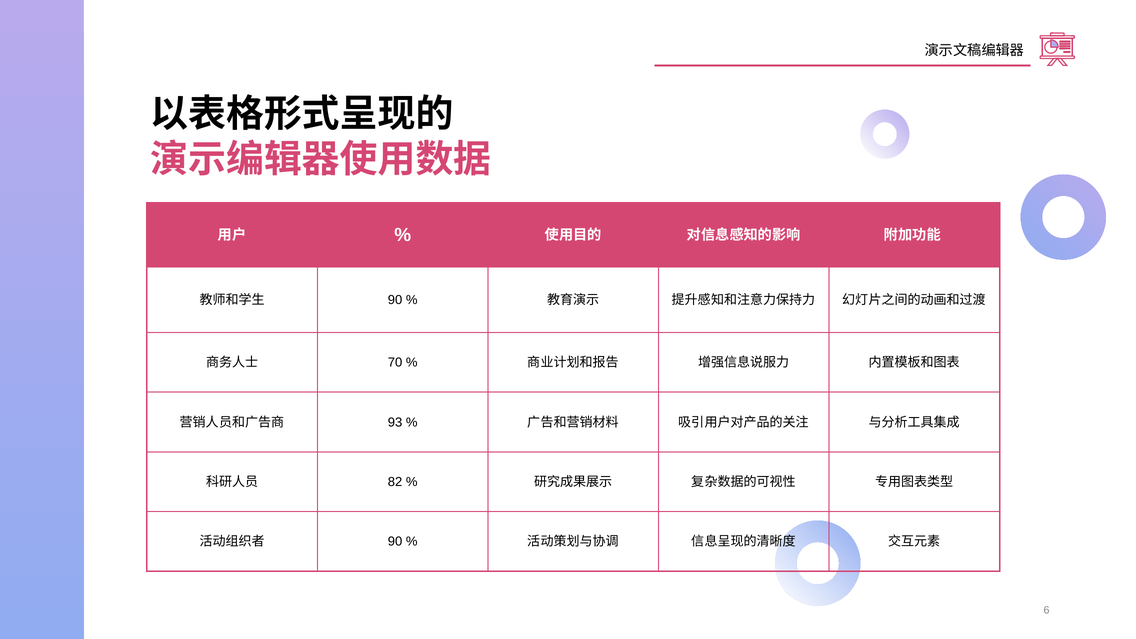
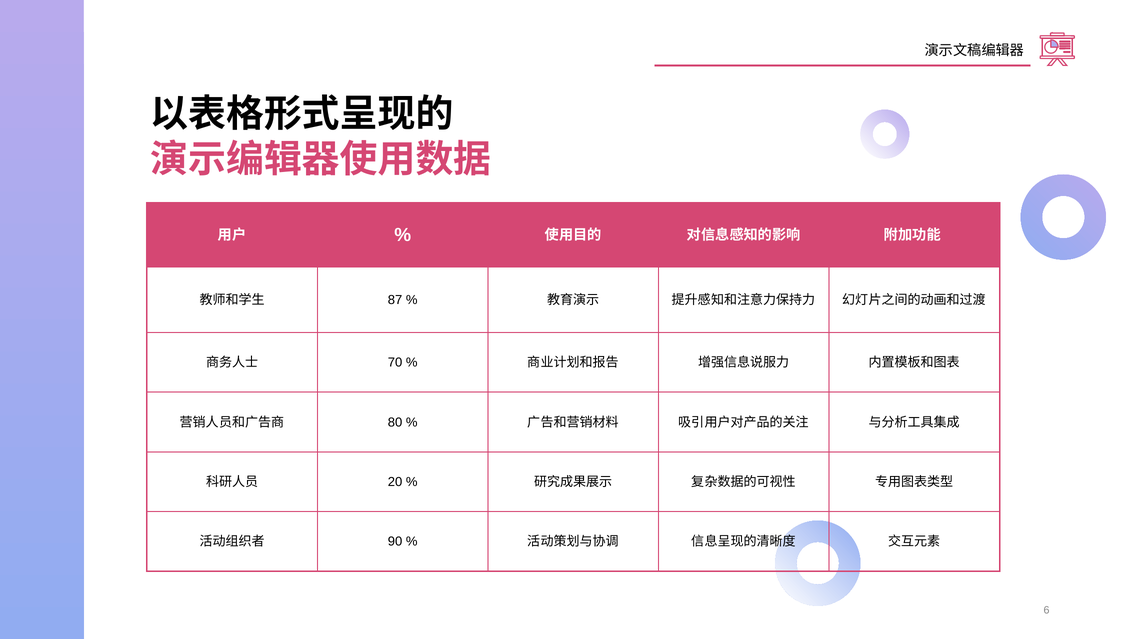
90 at (395, 300): 90 -> 87
93: 93 -> 80
82: 82 -> 20
